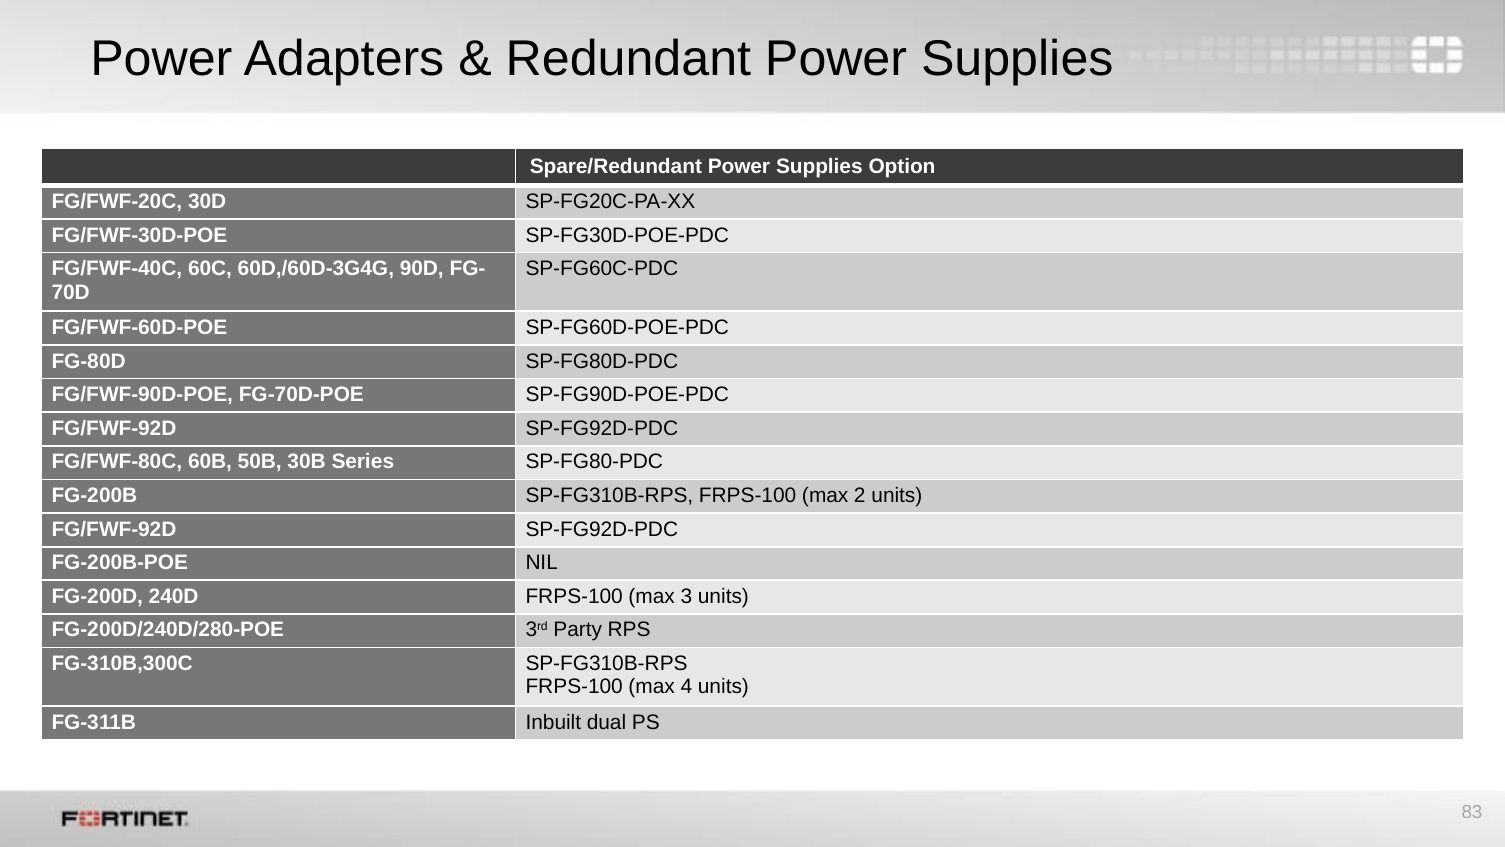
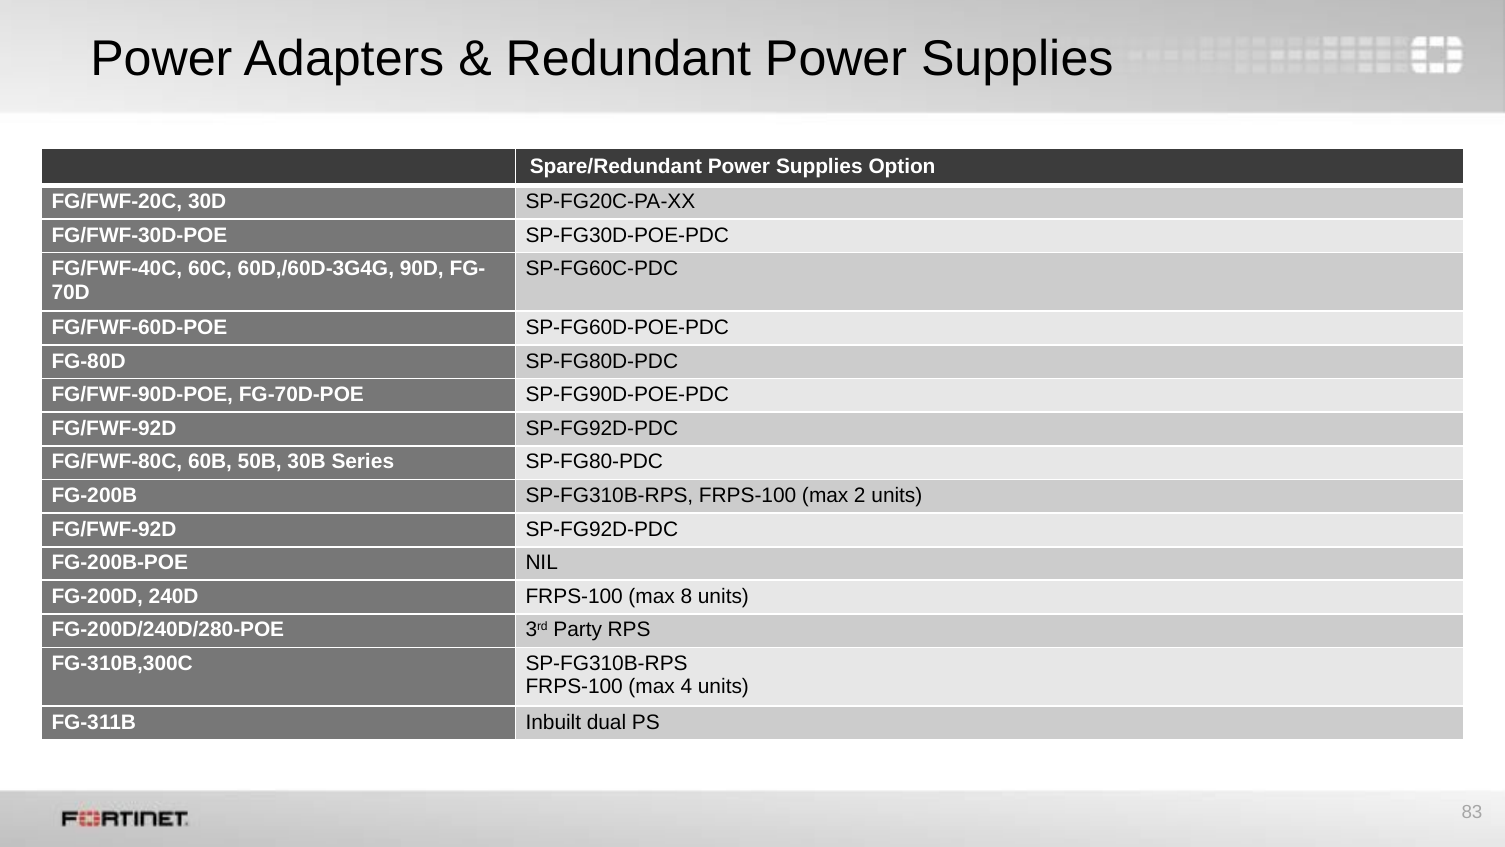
3: 3 -> 8
